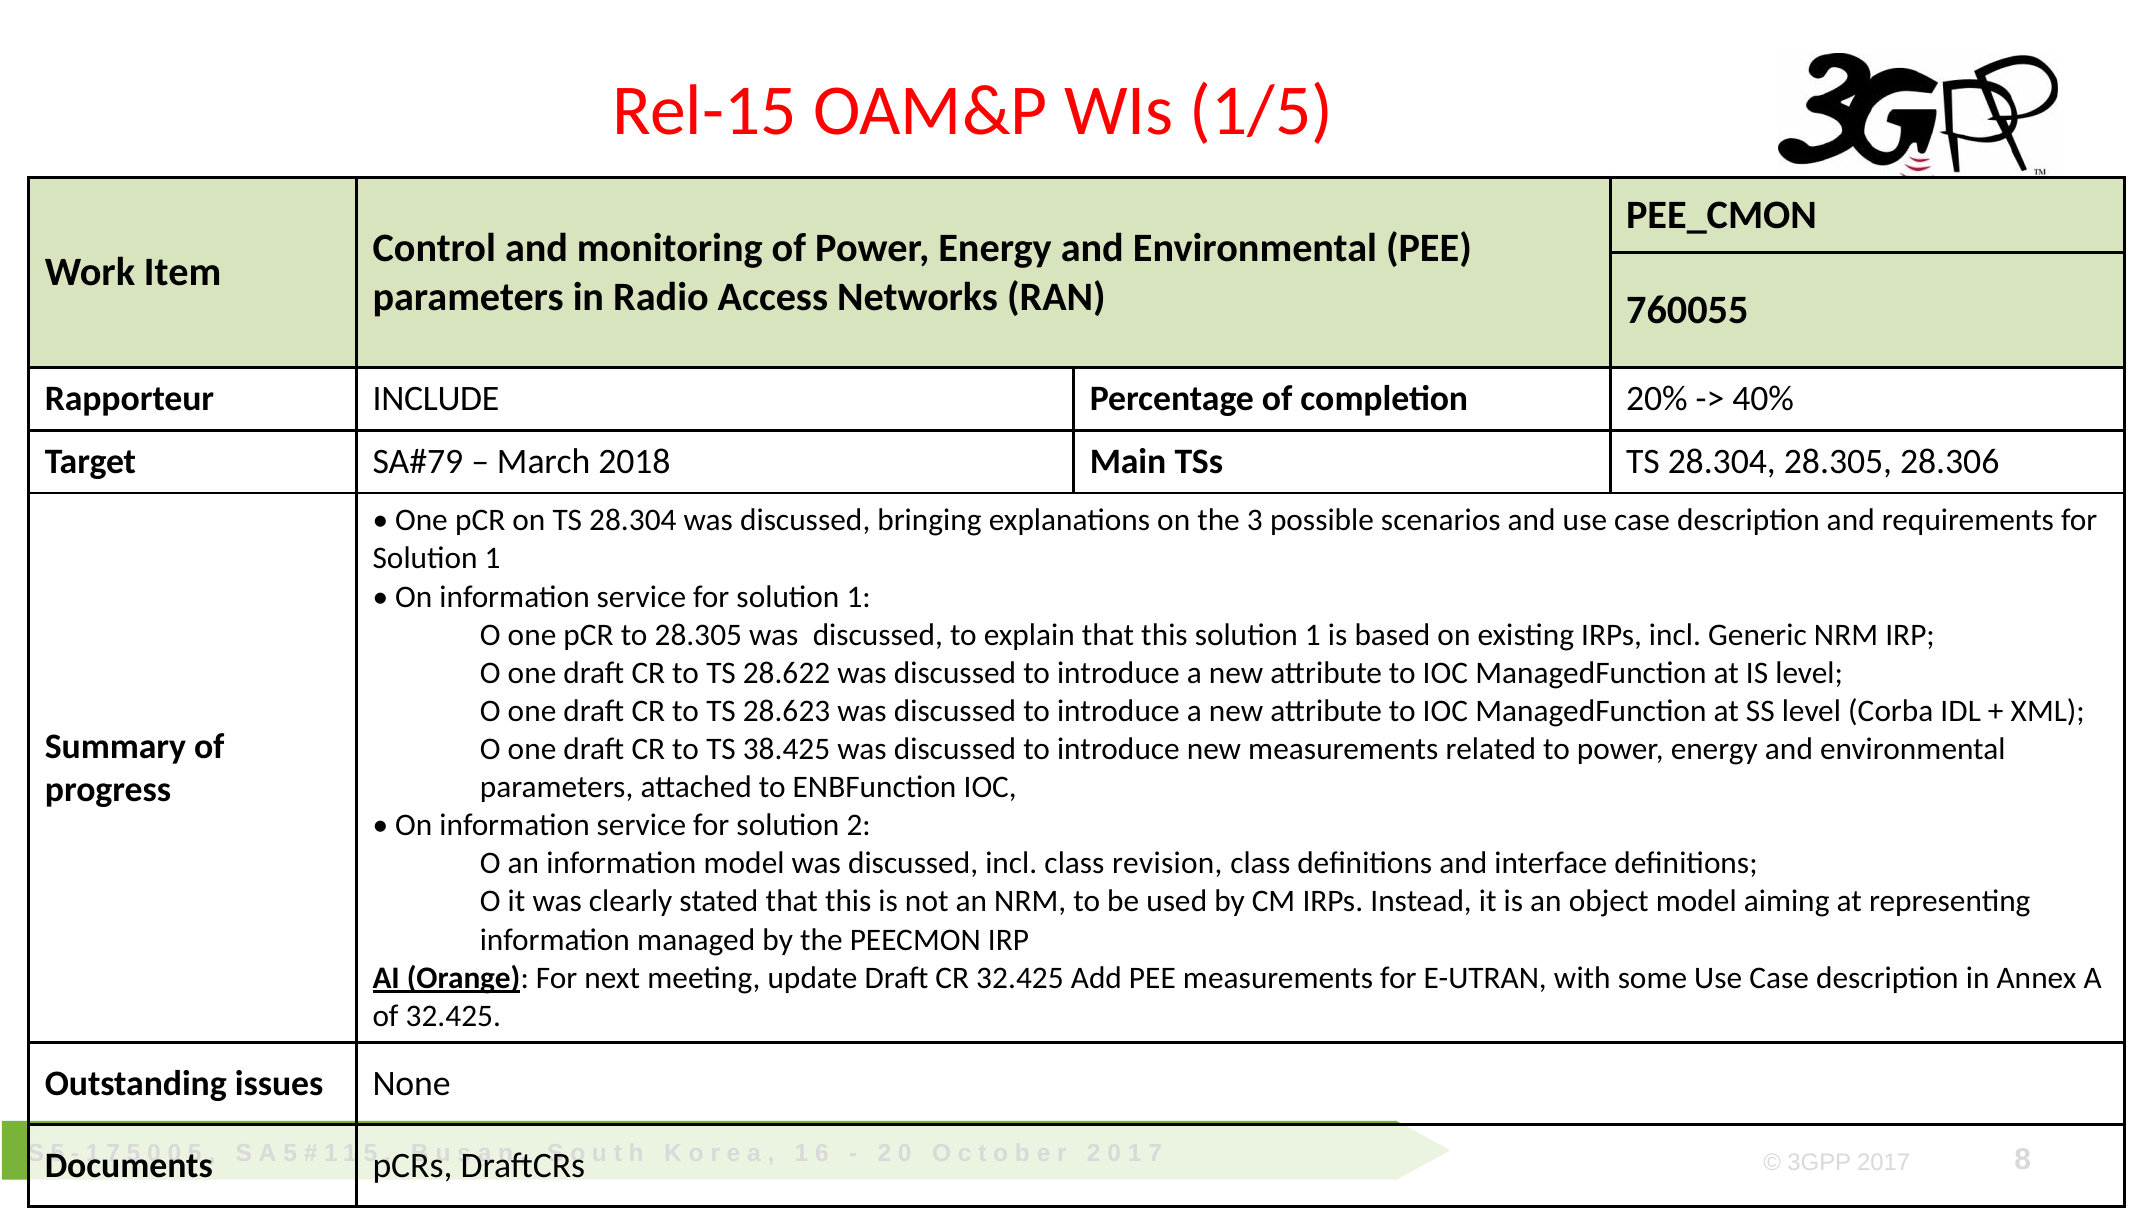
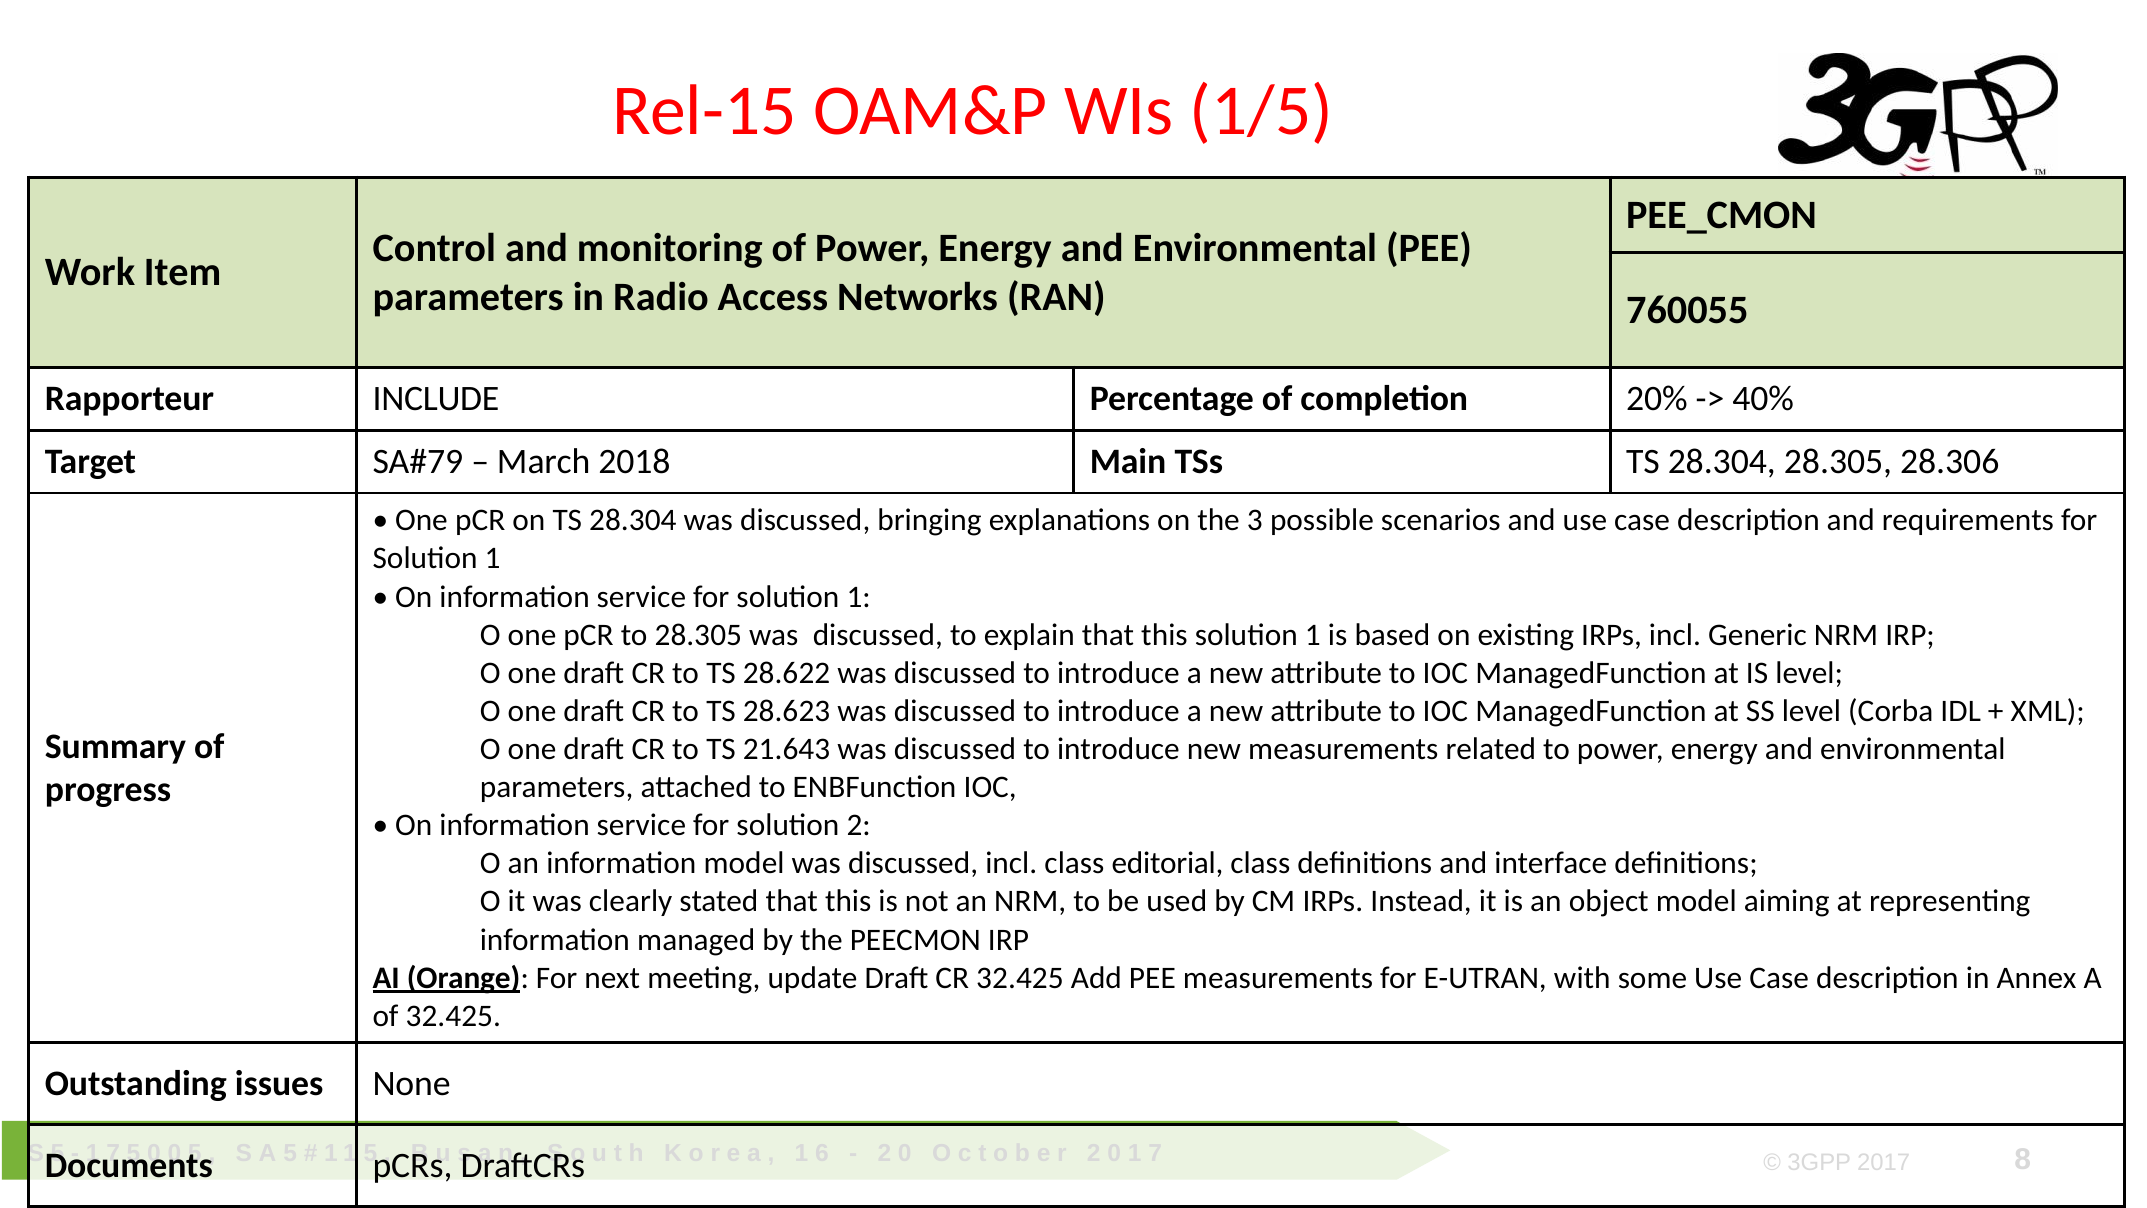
38.425: 38.425 -> 21.643
revision: revision -> editorial
